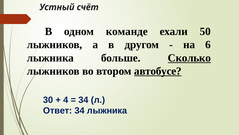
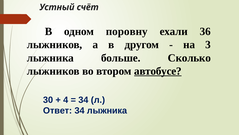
команде: команде -> поровну
50: 50 -> 36
6: 6 -> 3
Сколько underline: present -> none
